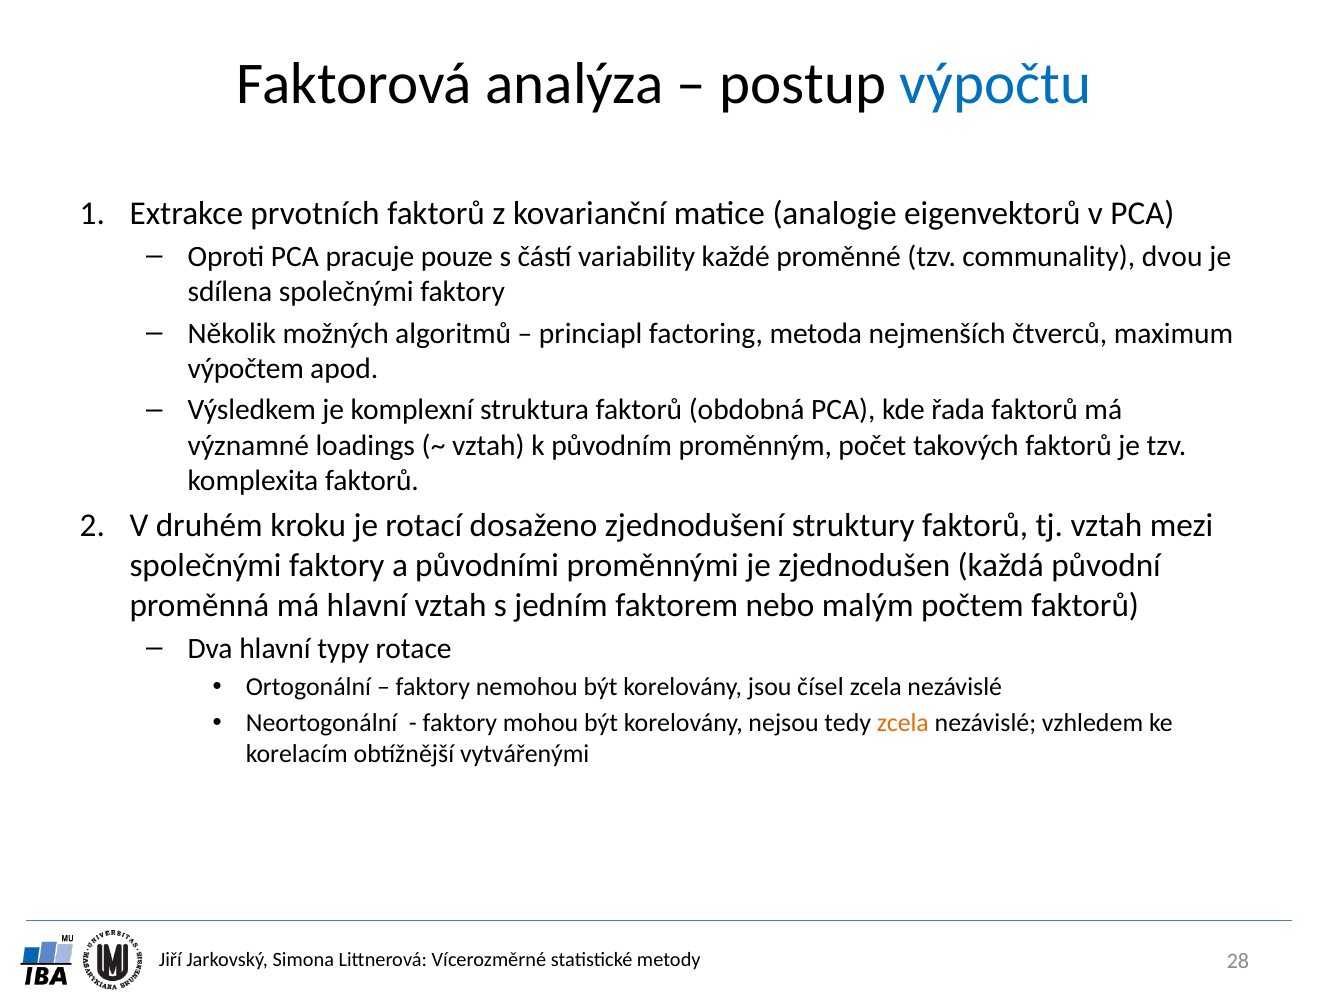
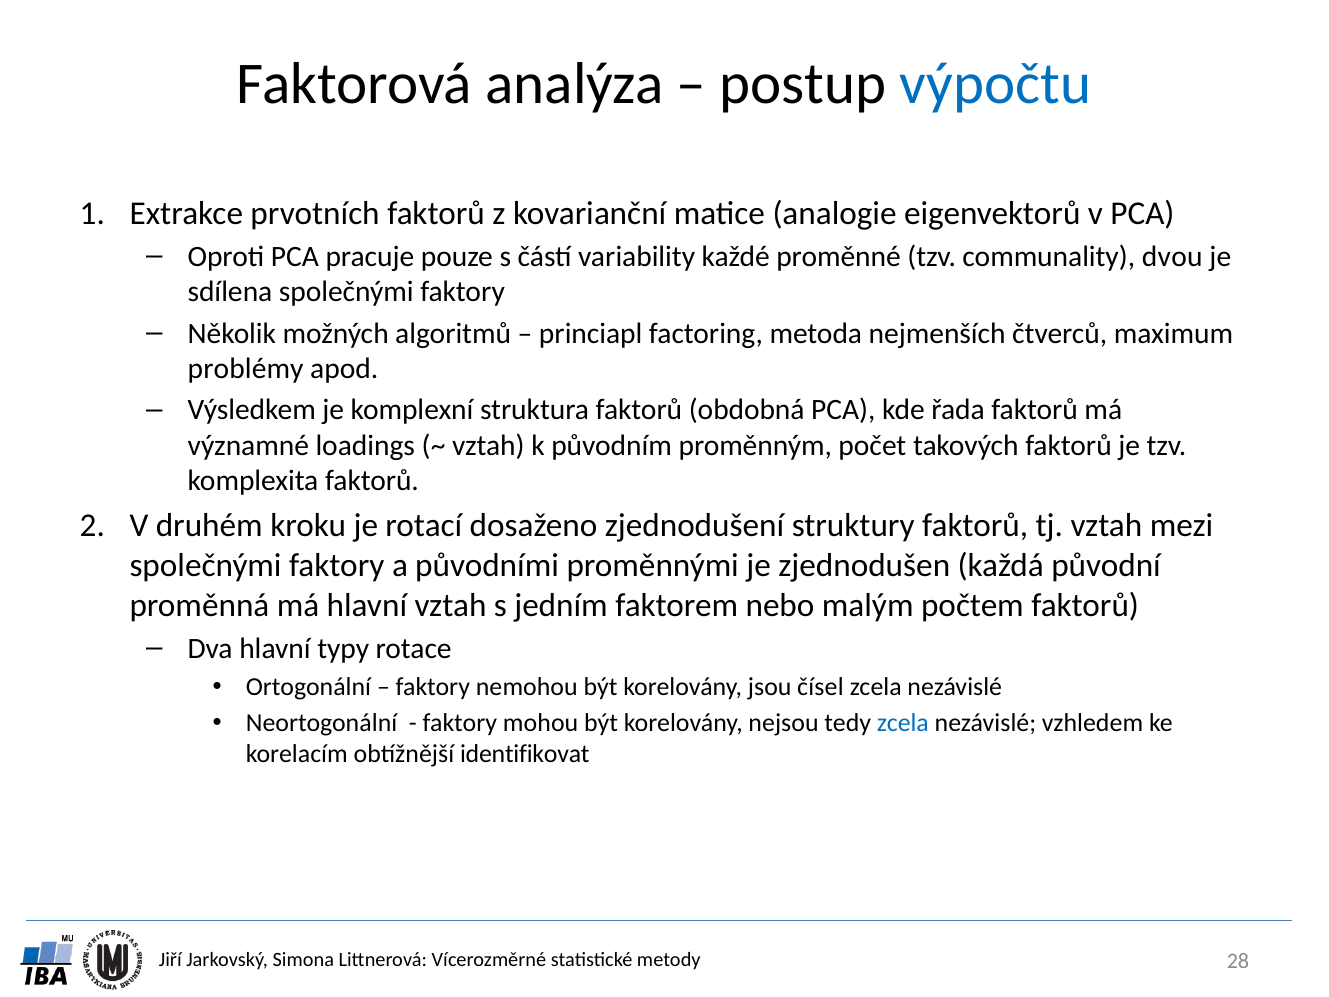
výpočtem: výpočtem -> problémy
zcela at (903, 723) colour: orange -> blue
vytvářenými: vytvářenými -> identifikovat
